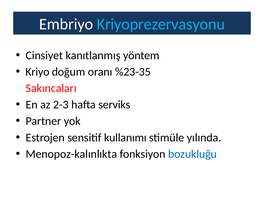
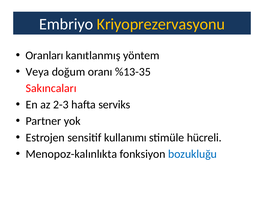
Kriyoprezervasyonu colour: light blue -> yellow
Cinsiyet: Cinsiyet -> Oranları
Kriyo: Kriyo -> Veya
%23-35: %23-35 -> %13-35
yılında: yılında -> hücreli
